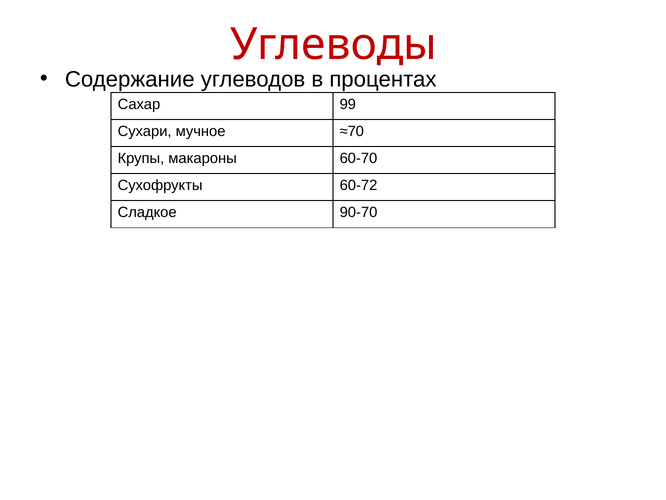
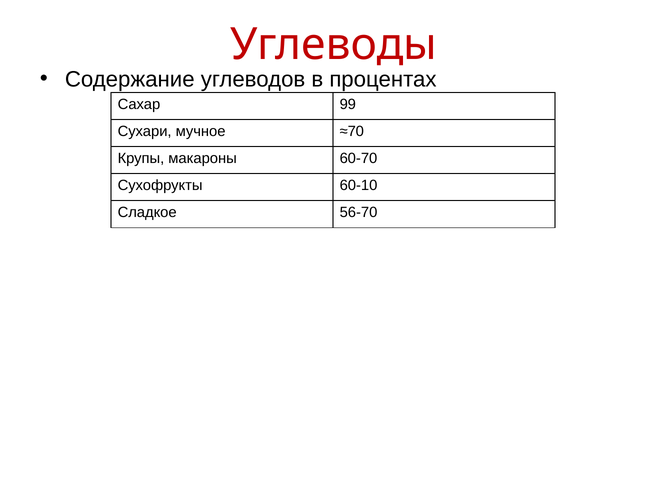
60-72: 60-72 -> 60-10
90-70: 90-70 -> 56-70
